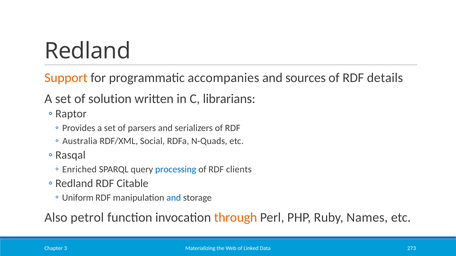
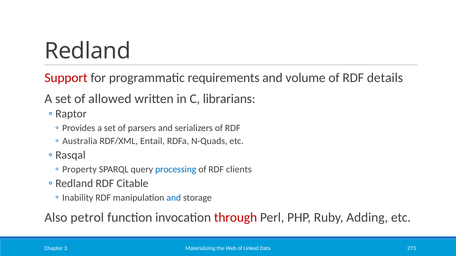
Support colour: orange -> red
accompanies: accompanies -> requirements
sources: sources -> volume
solution: solution -> allowed
Social: Social -> Entail
Enriched: Enriched -> Property
Uniform: Uniform -> Inability
through colour: orange -> red
Names: Names -> Adding
